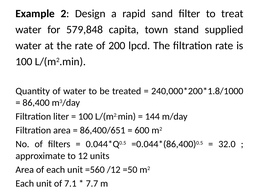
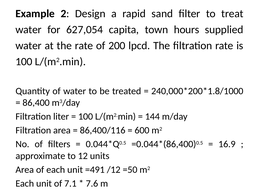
579,848: 579,848 -> 627,054
stand: stand -> hours
86,400/651: 86,400/651 -> 86,400/116
32.0: 32.0 -> 16.9
=560: =560 -> =491
7.7: 7.7 -> 7.6
